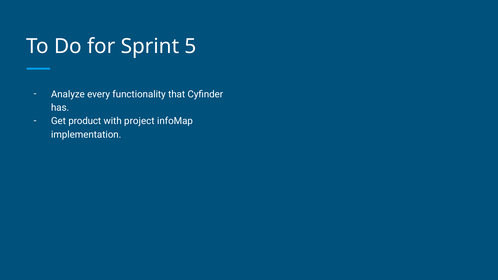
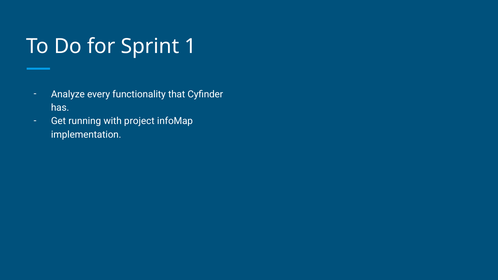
5: 5 -> 1
product: product -> running
